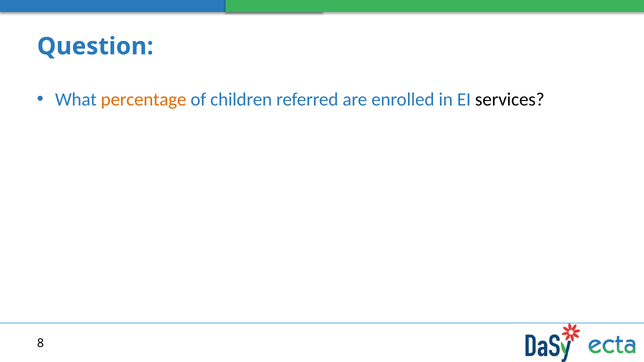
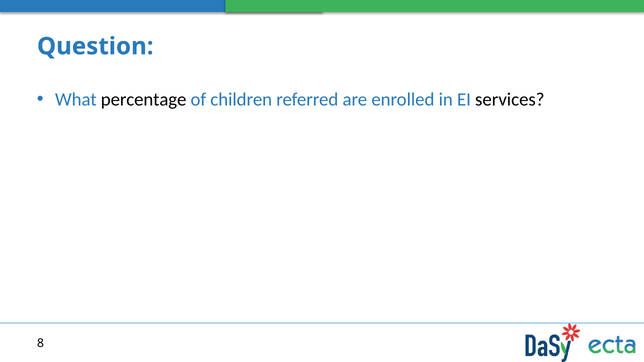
percentage colour: orange -> black
